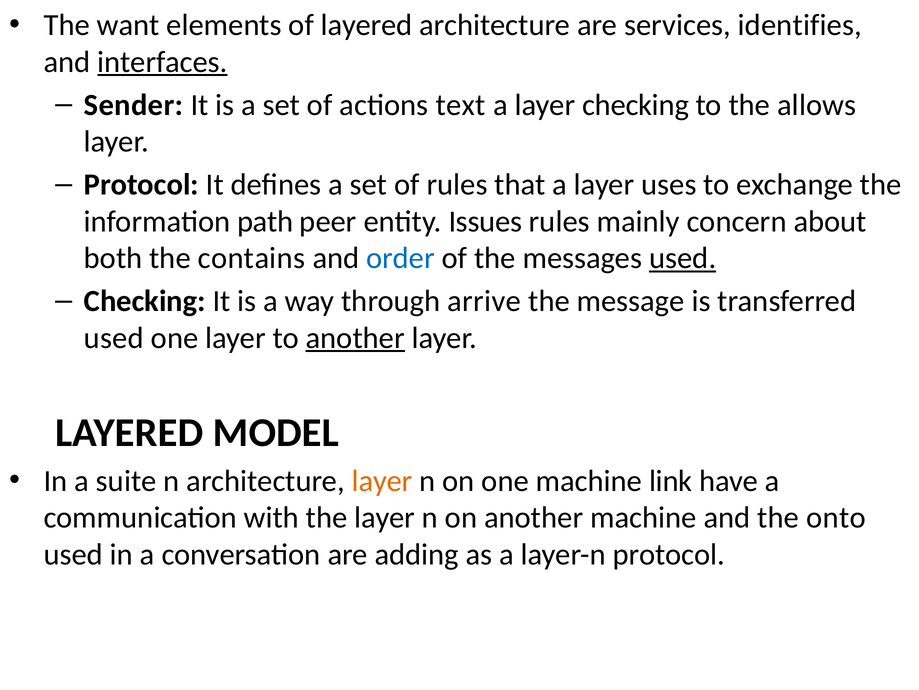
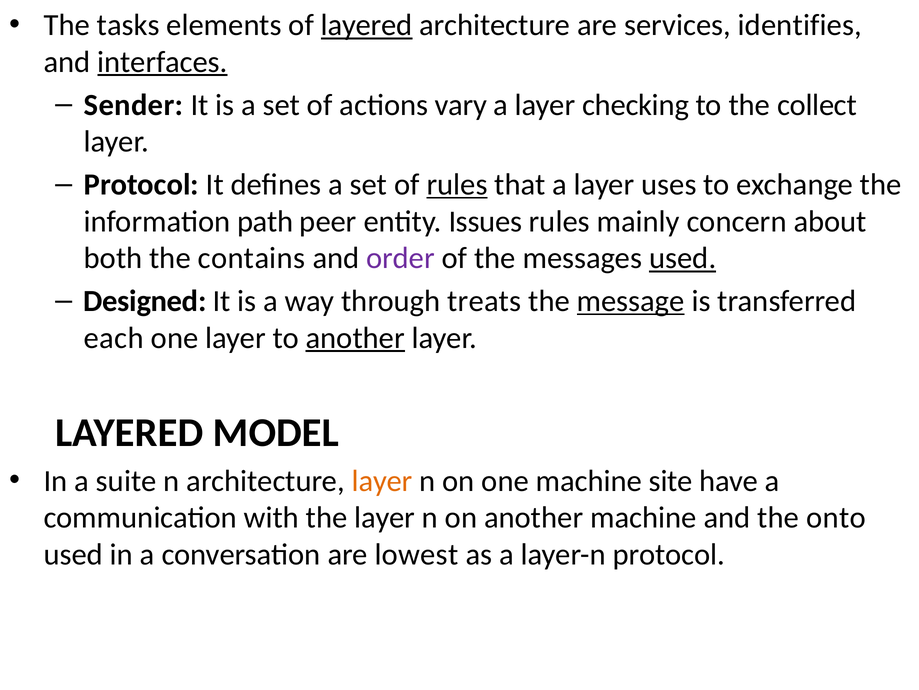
want: want -> tasks
layered at (367, 25) underline: none -> present
text: text -> vary
allows: allows -> collect
rules at (457, 184) underline: none -> present
order colour: blue -> purple
Checking at (145, 301): Checking -> Designed
arrive: arrive -> treats
message underline: none -> present
used at (114, 338): used -> each
link: link -> site
adding: adding -> lowest
